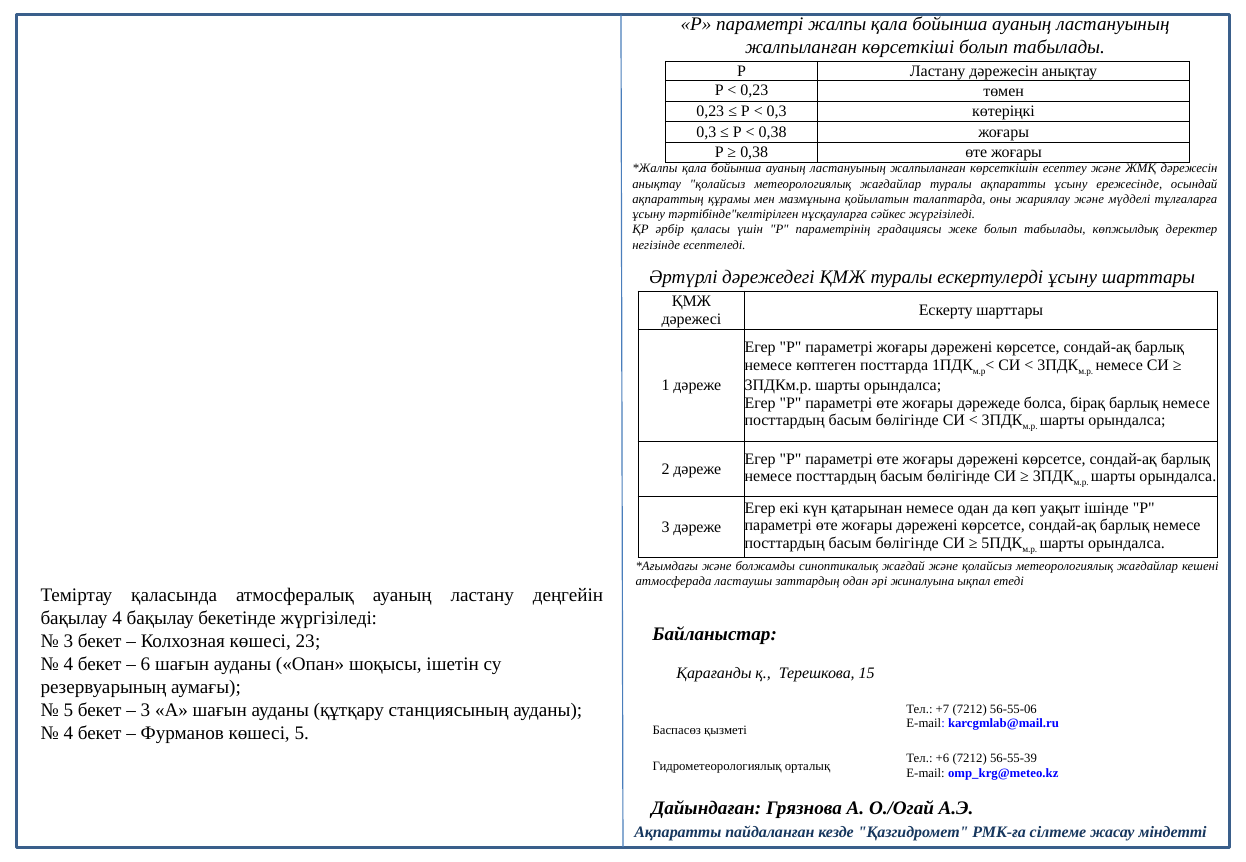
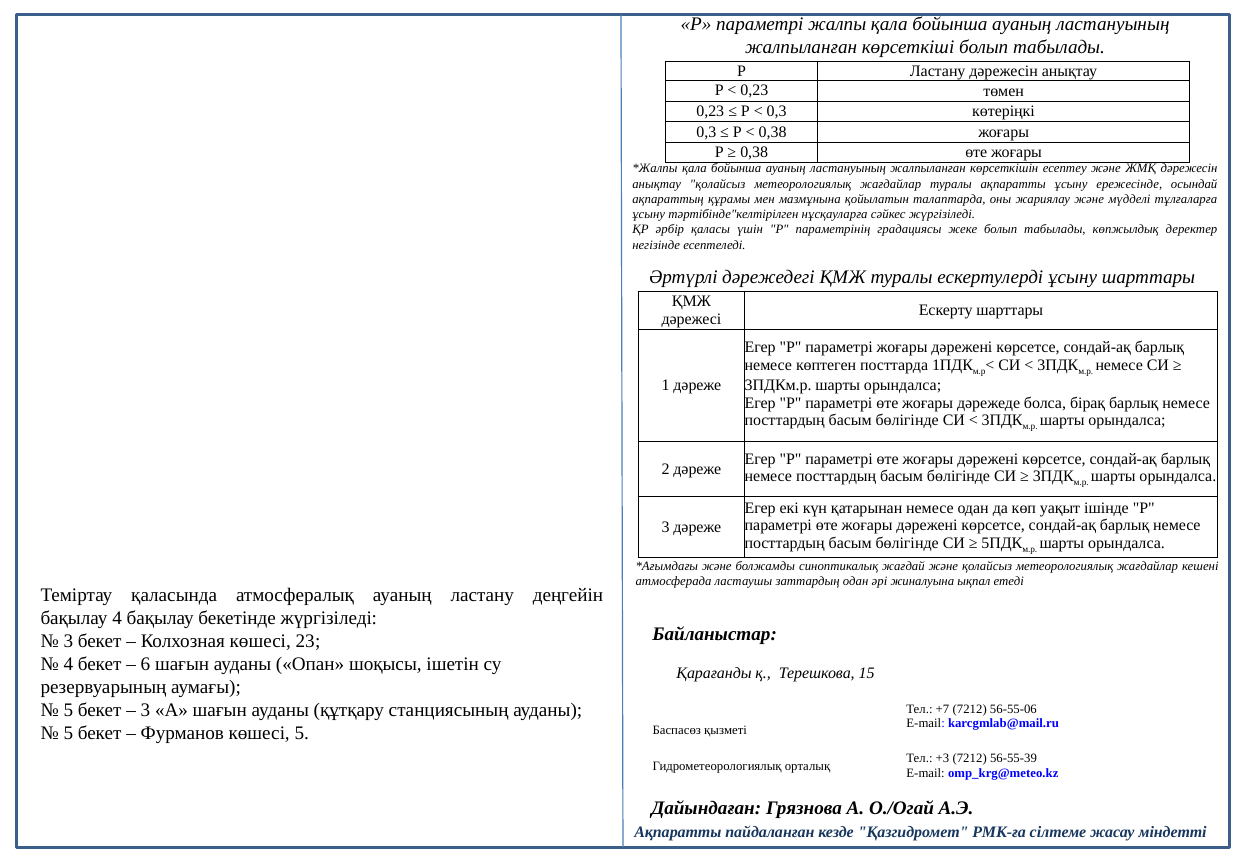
4 at (68, 733): 4 -> 5
+6: +6 -> +3
